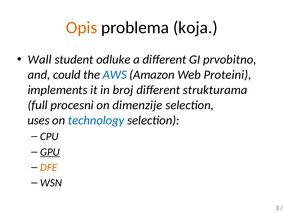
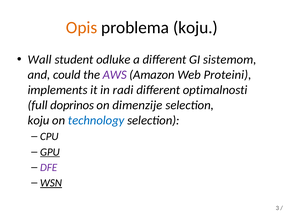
problema koja: koja -> koju
prvobitno: prvobitno -> sistemom
AWS colour: blue -> purple
broj: broj -> radi
strukturama: strukturama -> optimalnosti
procesni: procesni -> doprinos
uses at (39, 120): uses -> koju
DFE colour: orange -> purple
WSN underline: none -> present
